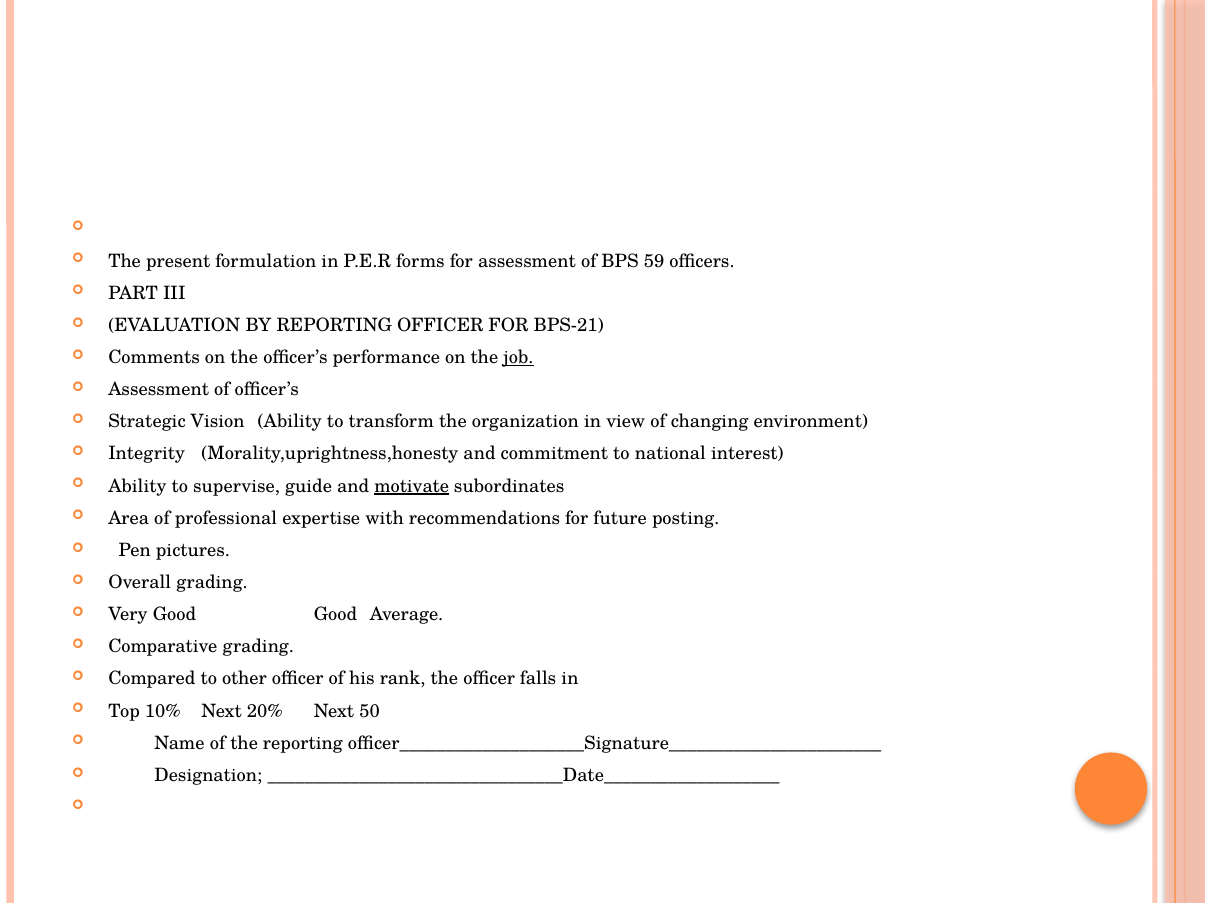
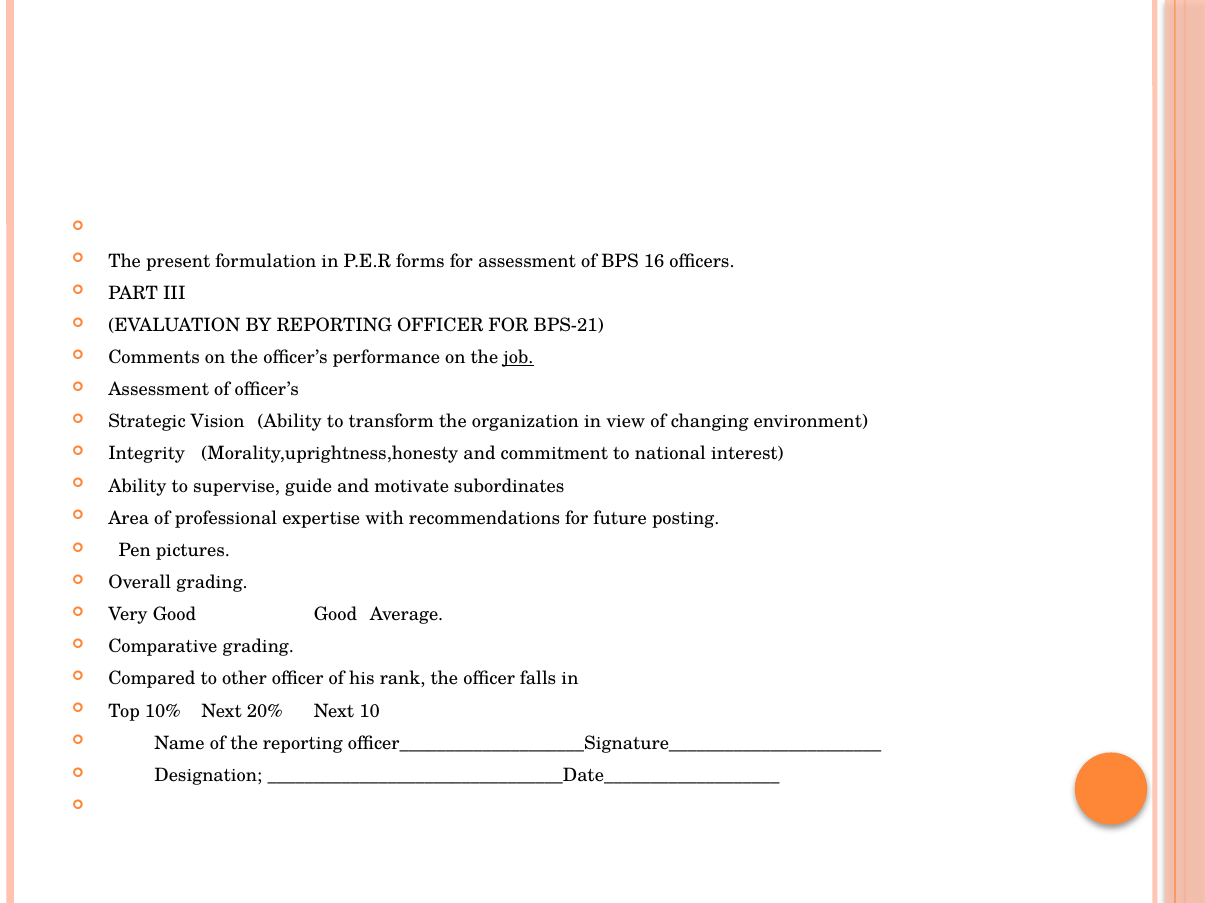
59: 59 -> 16
motivate underline: present -> none
50: 50 -> 10
